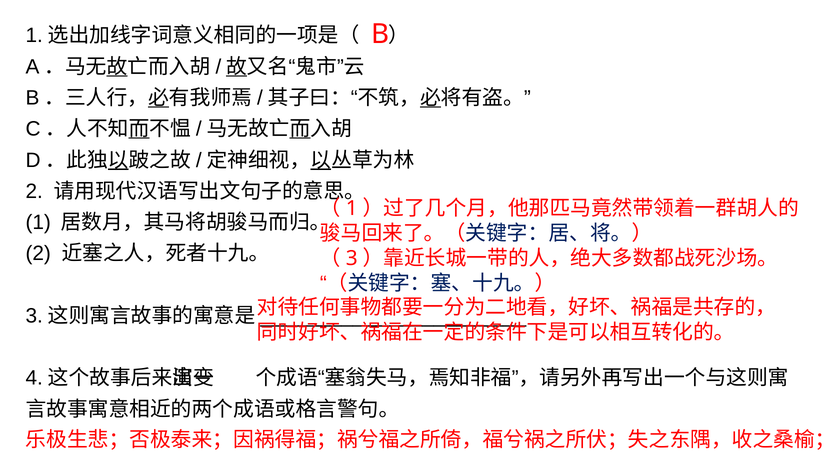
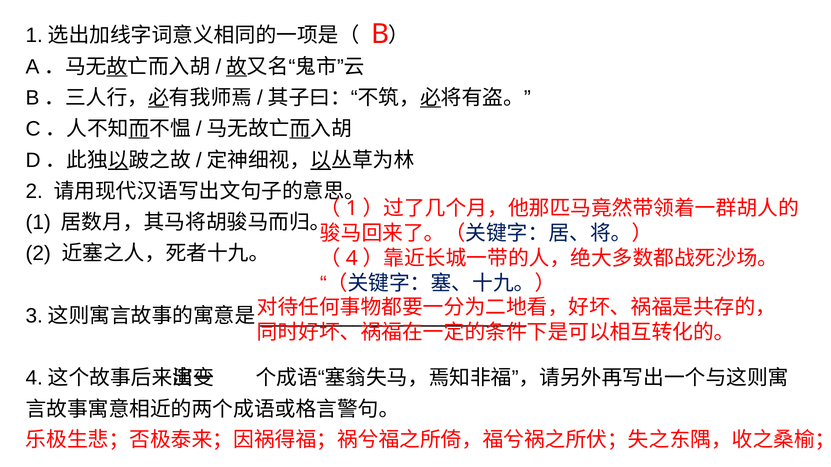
3 at (352, 259): 3 -> 4
